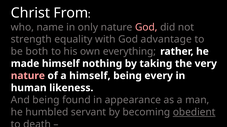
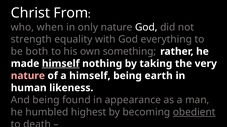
name: name -> when
God at (146, 27) colour: pink -> white
advantage: advantage -> everything
everything: everything -> something
himself at (61, 64) underline: none -> present
every: every -> earth
servant: servant -> highest
